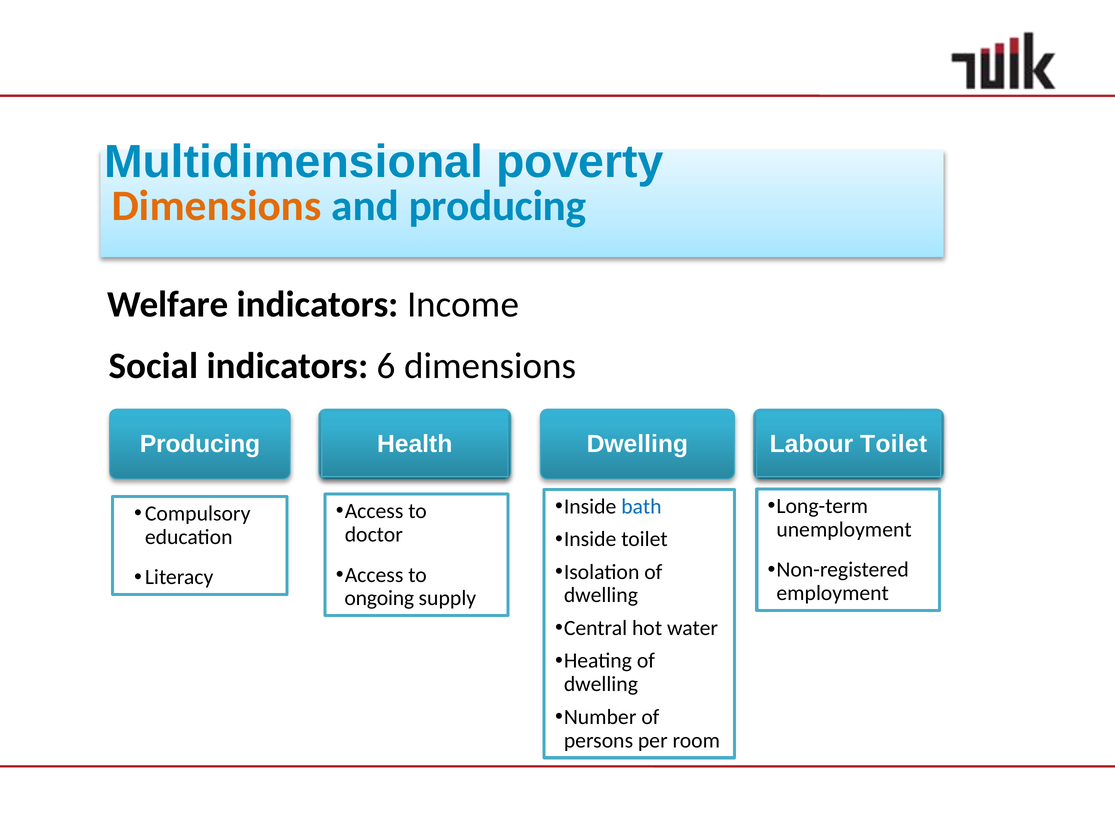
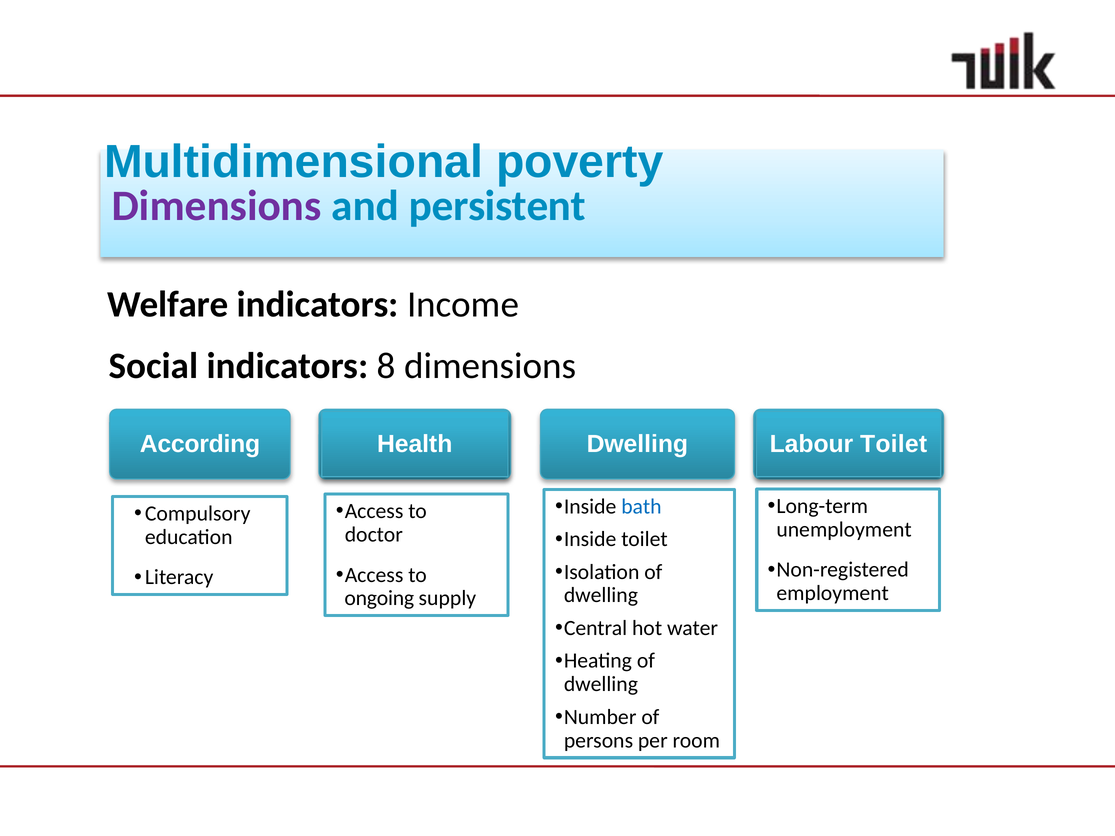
Dimensions at (216, 206) colour: orange -> purple
and producing: producing -> persistent
6: 6 -> 8
Producing at (200, 444): Producing -> According
